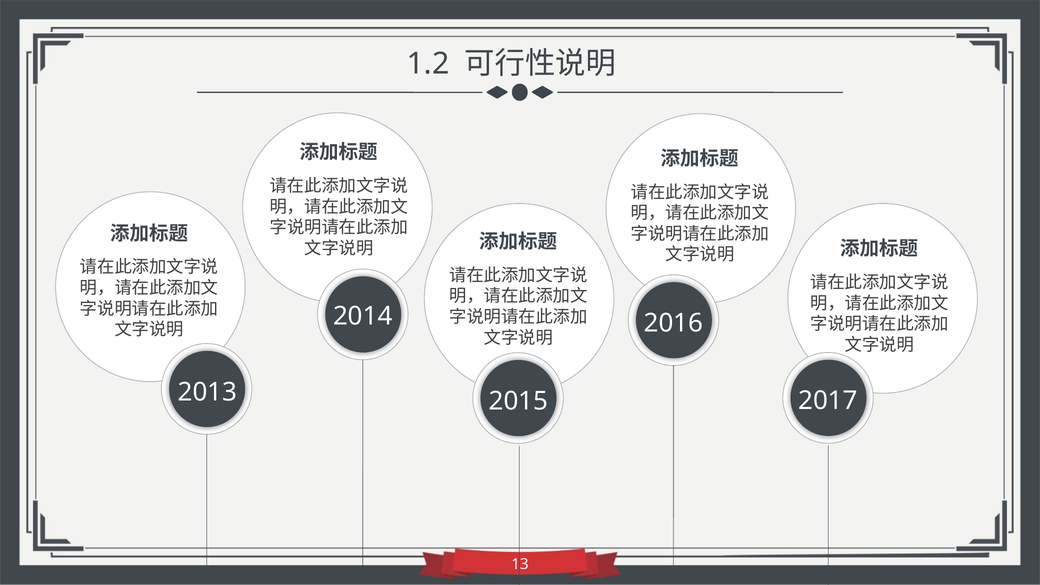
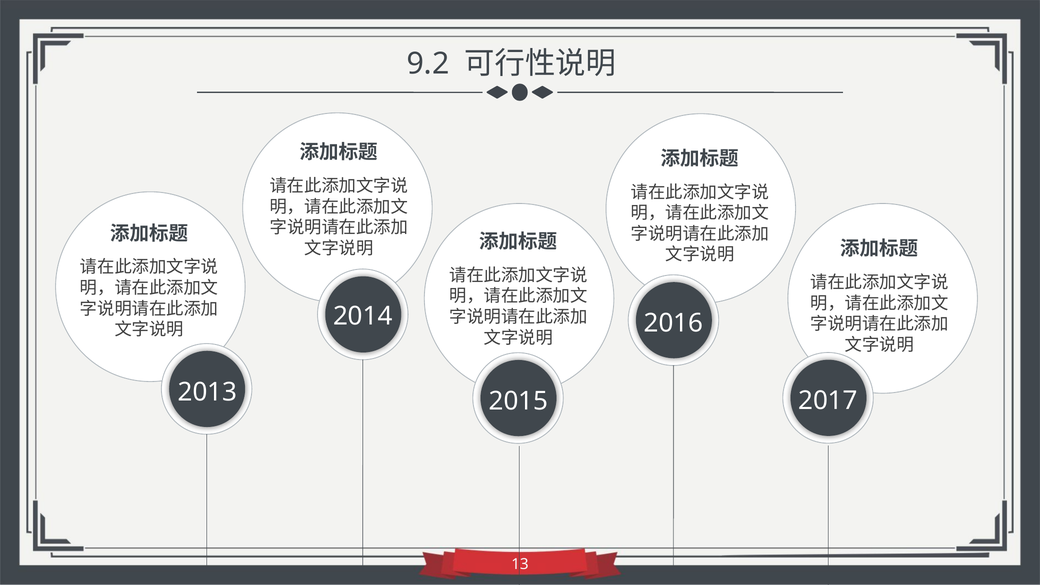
1.2: 1.2 -> 9.2
